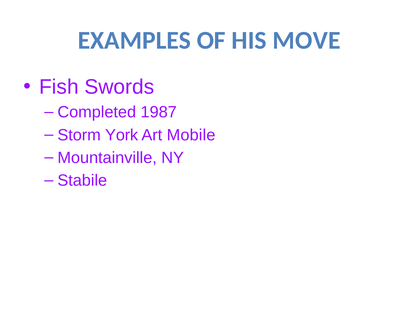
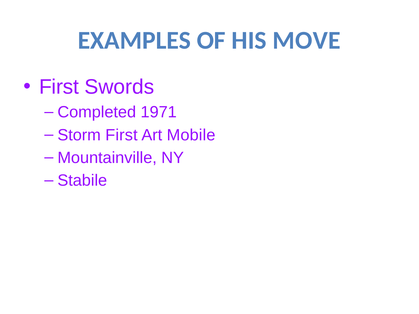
Fish at (59, 87): Fish -> First
1987: 1987 -> 1971
Storm York: York -> First
